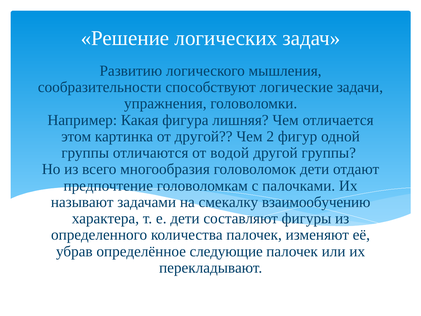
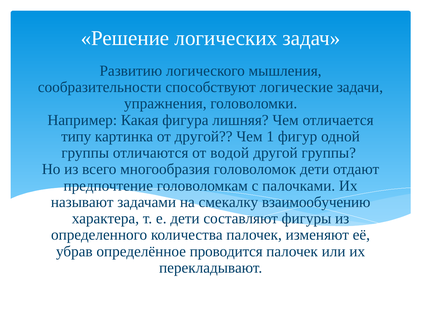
этом: этом -> типу
2: 2 -> 1
следующие: следующие -> проводится
